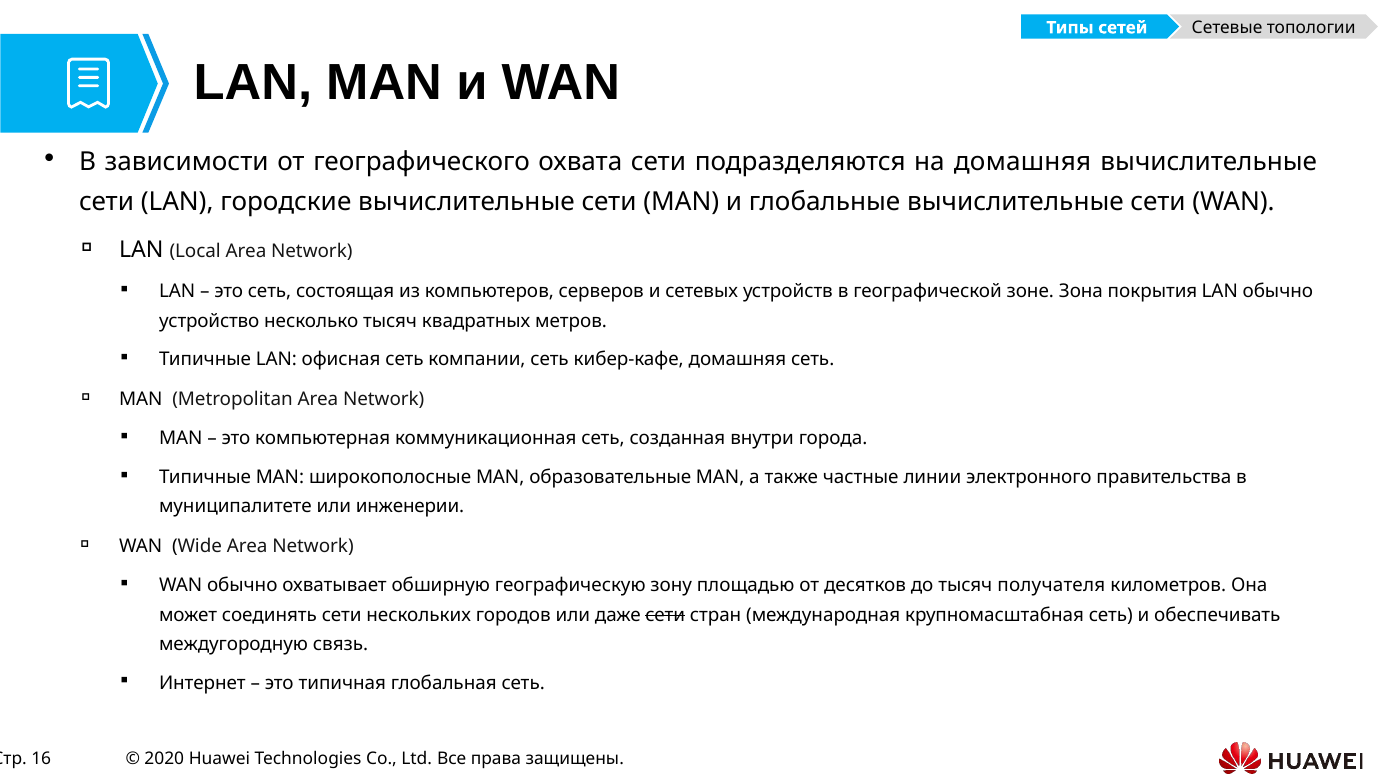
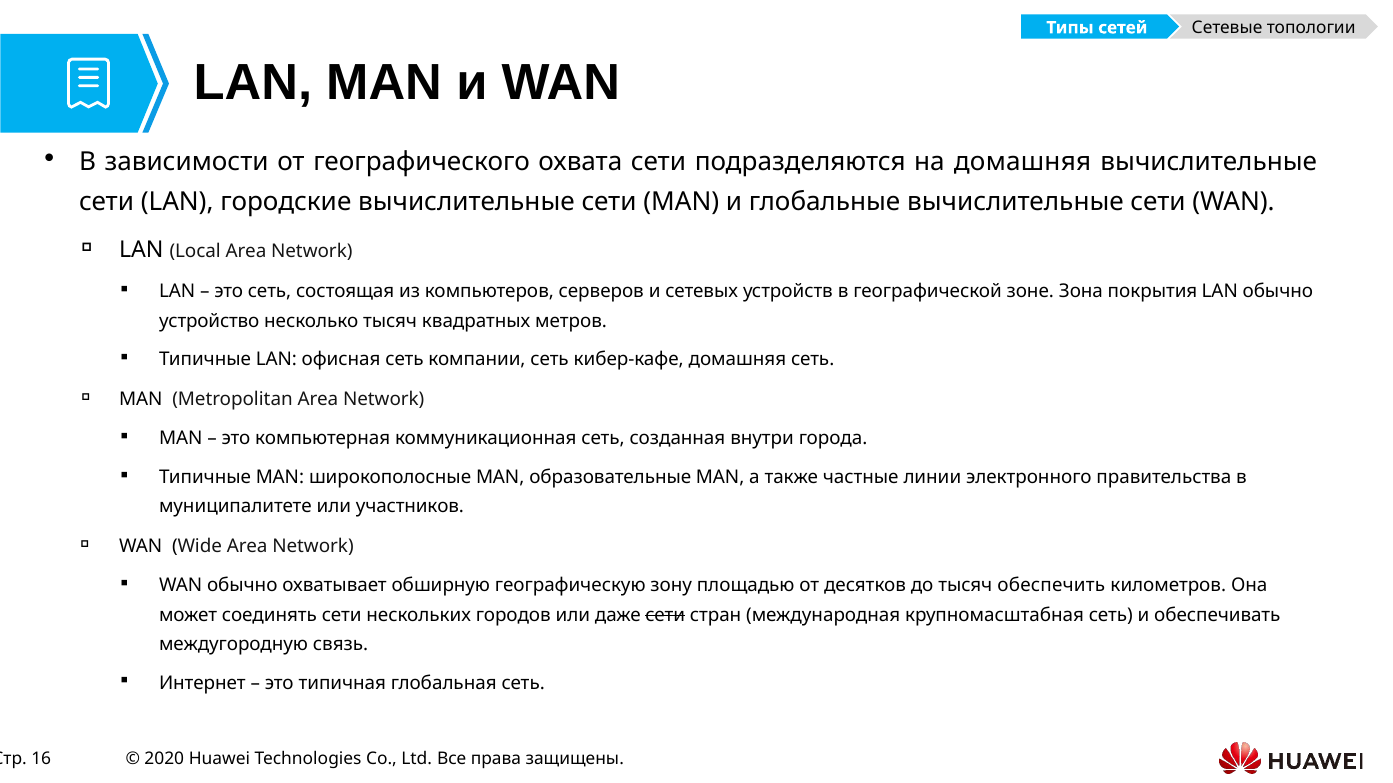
инженерии: инженерии -> участников
получателя: получателя -> обеспечить
